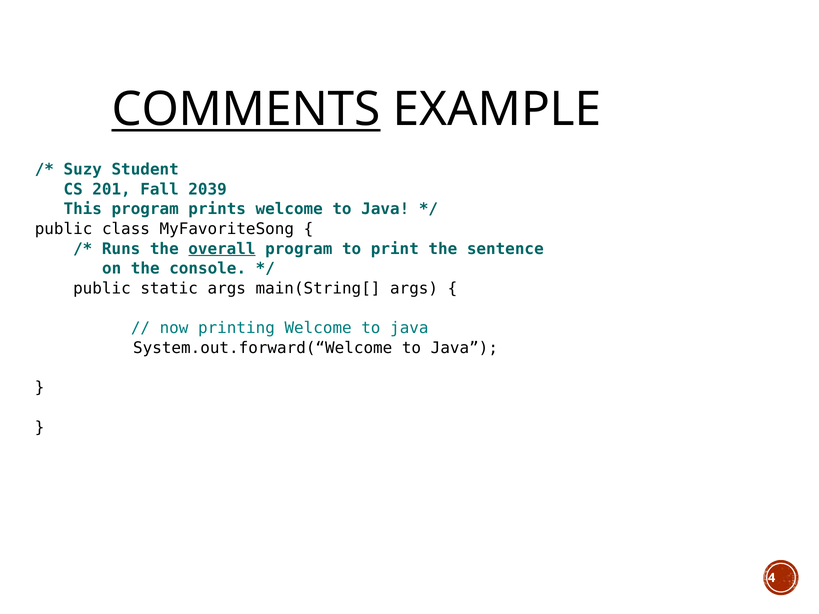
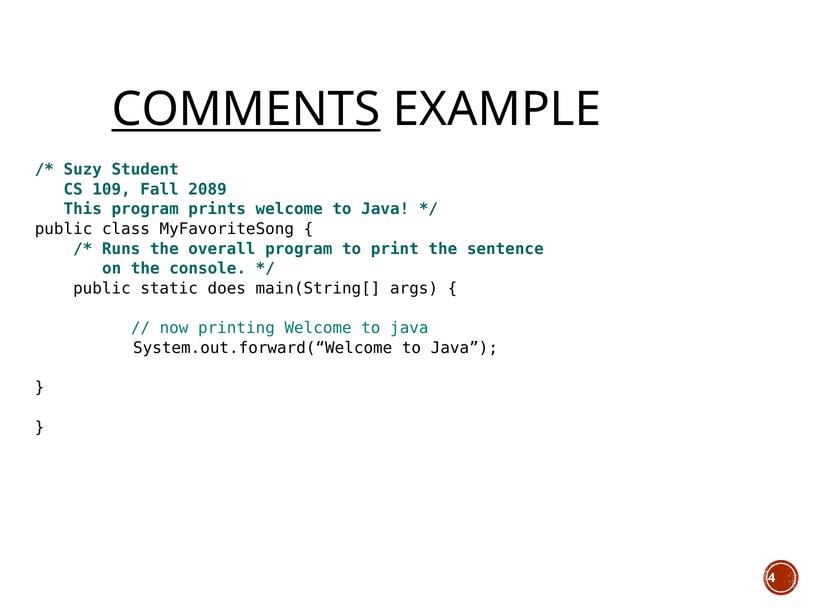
201: 201 -> 109
2039: 2039 -> 2089
overall underline: present -> none
static args: args -> does
